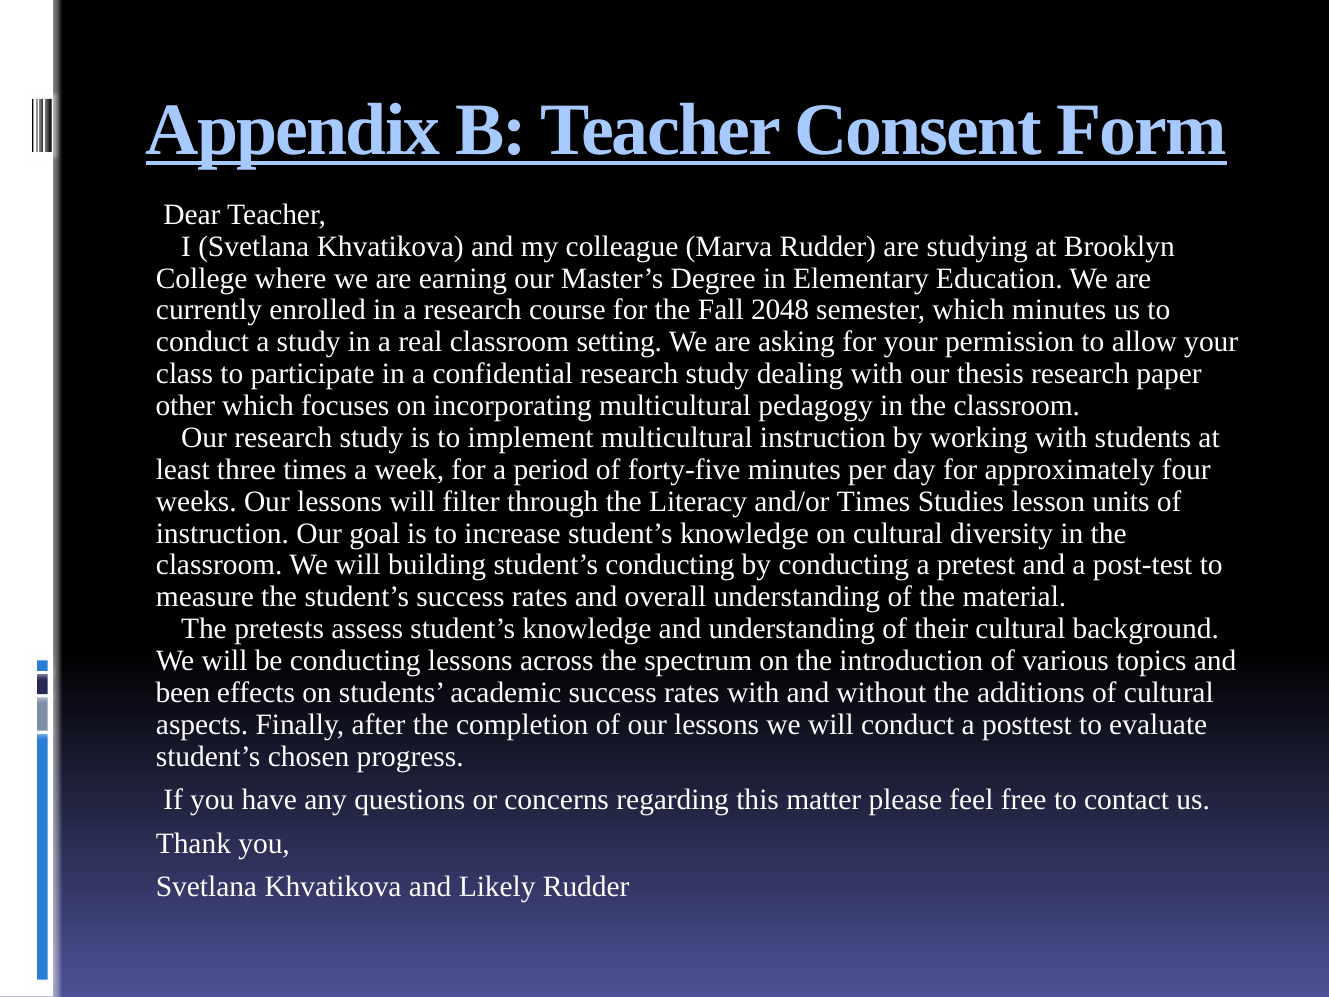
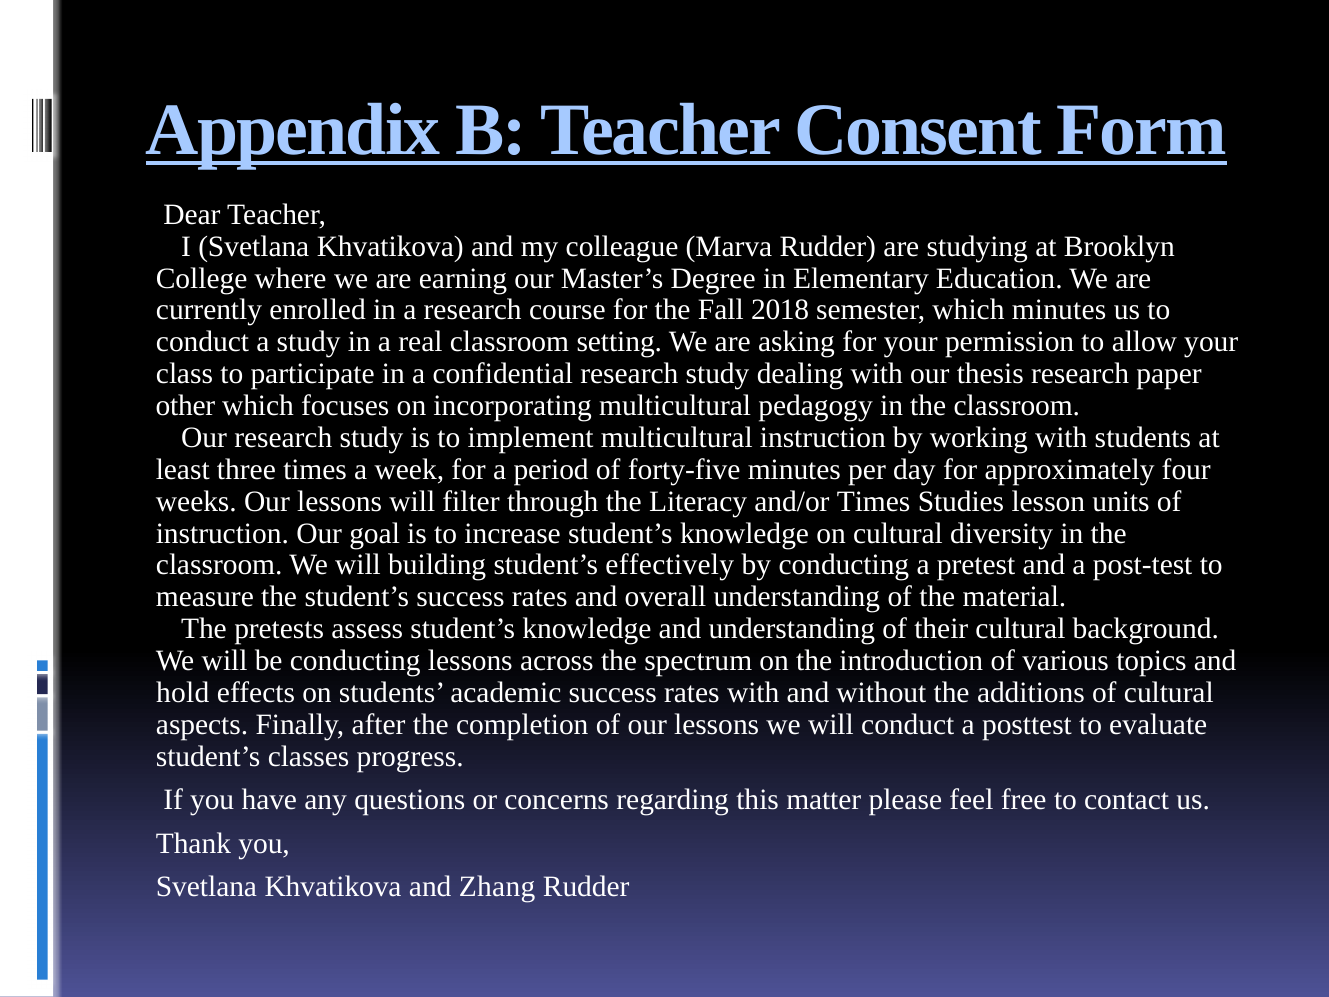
2048: 2048 -> 2018
student’s conducting: conducting -> effectively
been: been -> hold
chosen: chosen -> classes
Likely: Likely -> Zhang
